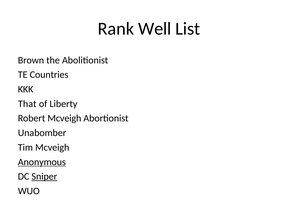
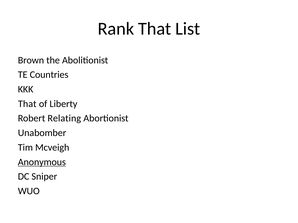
Rank Well: Well -> That
Robert Mcveigh: Mcveigh -> Relating
Sniper underline: present -> none
